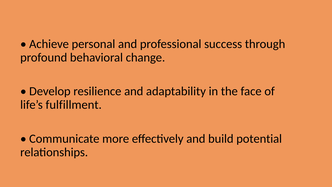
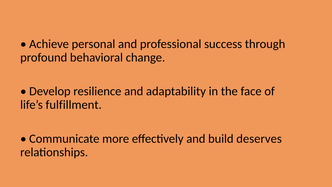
potential: potential -> deserves
